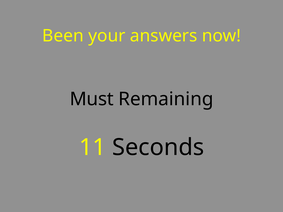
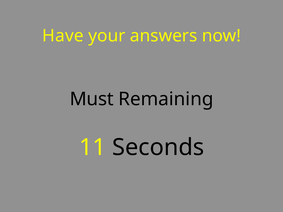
Been: Been -> Have
